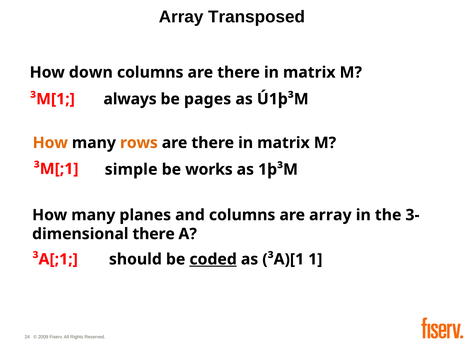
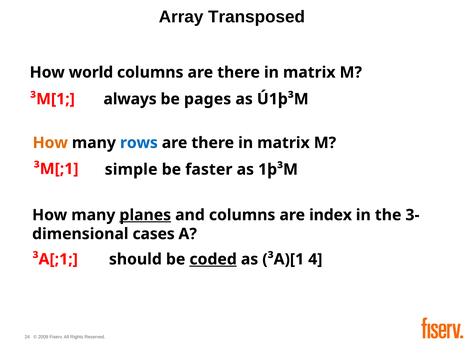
down: down -> world
rows colour: orange -> blue
works: works -> faster
planes underline: none -> present
are array: array -> index
there at (154, 234): there -> cases
1: 1 -> 4
